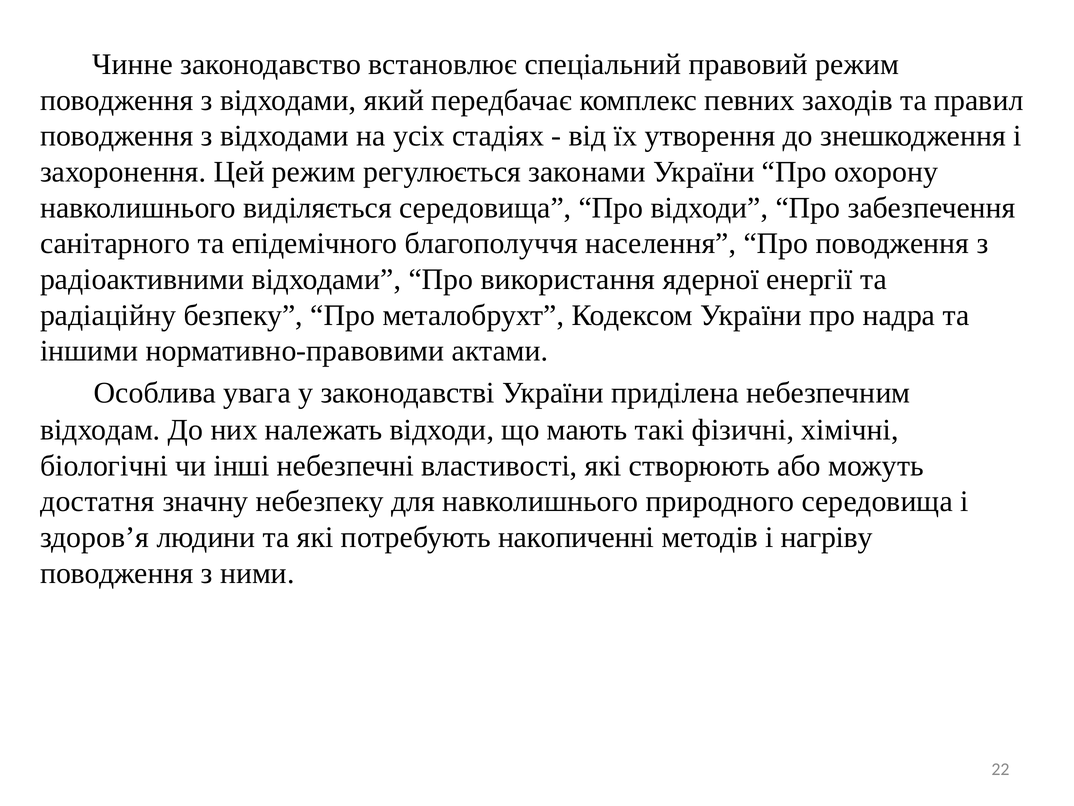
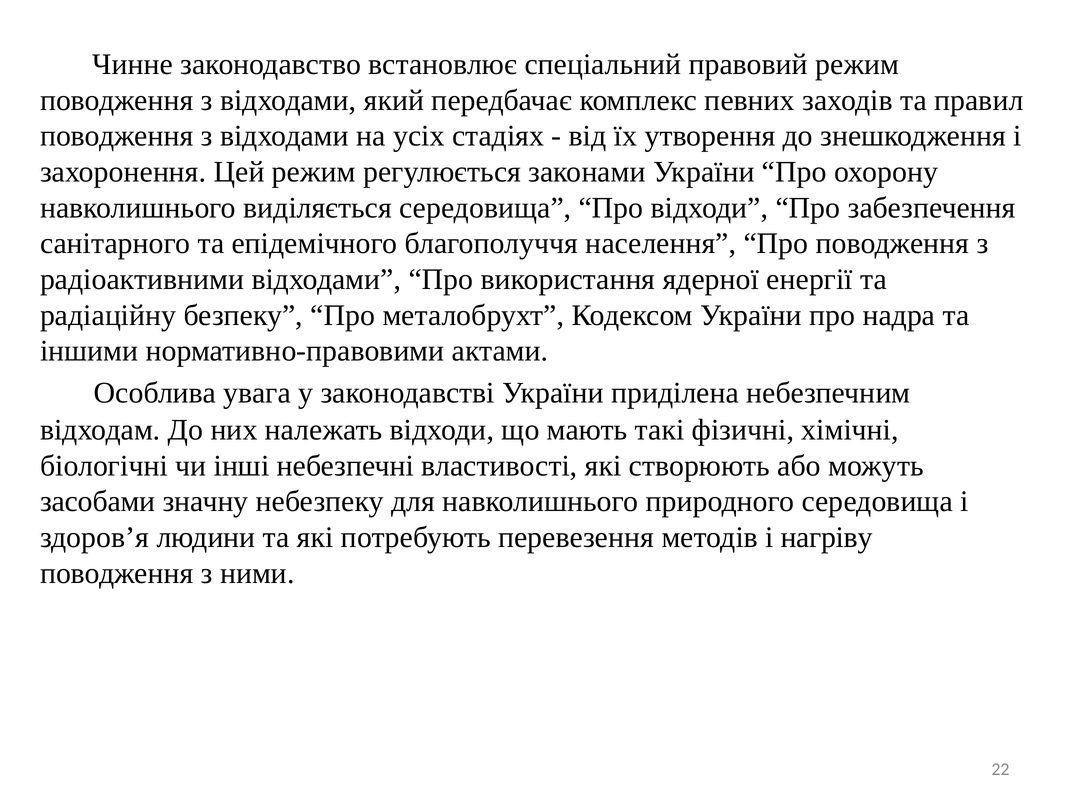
достатня: достатня -> засобами
накопиченні: накопиченні -> перевезення
